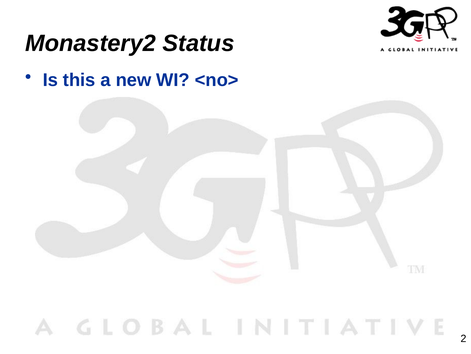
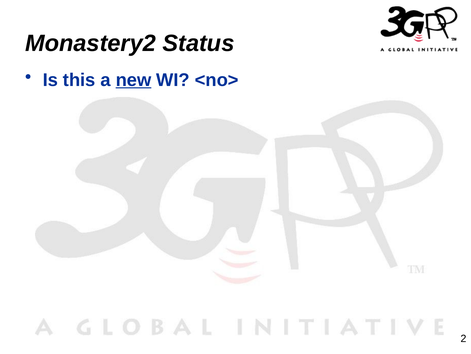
new underline: none -> present
